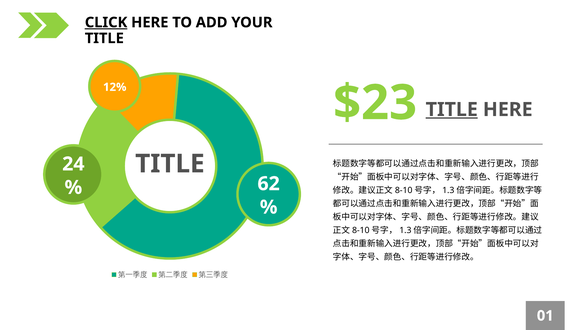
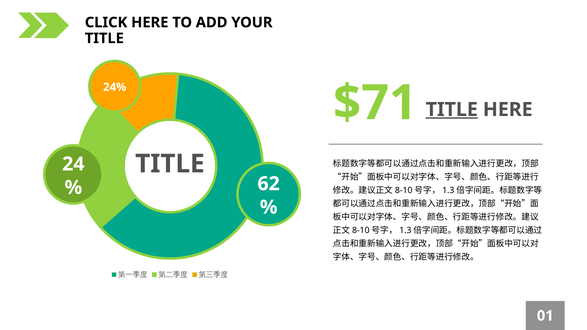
CLICK underline: present -> none
12%: 12% -> 24%
$23: $23 -> $71
